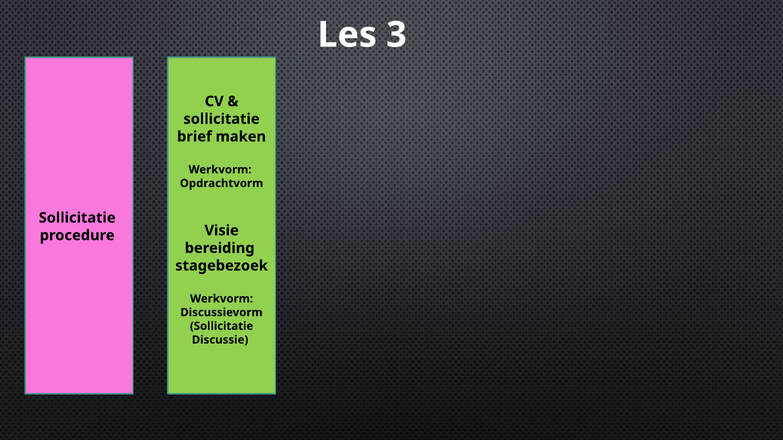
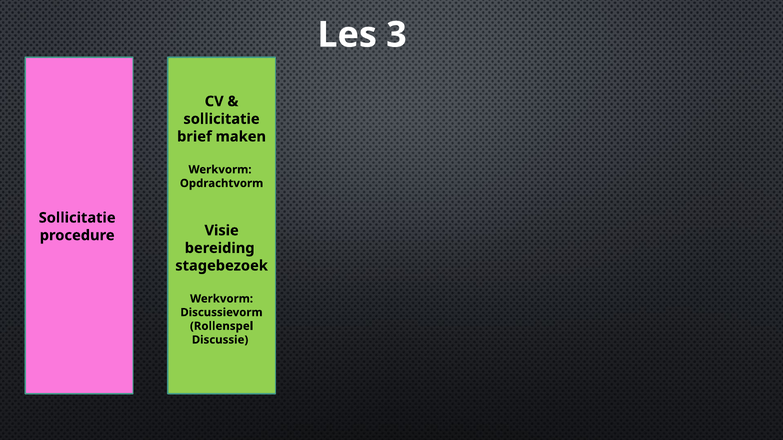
Sollicitatie at (222, 326): Sollicitatie -> Rollenspel
